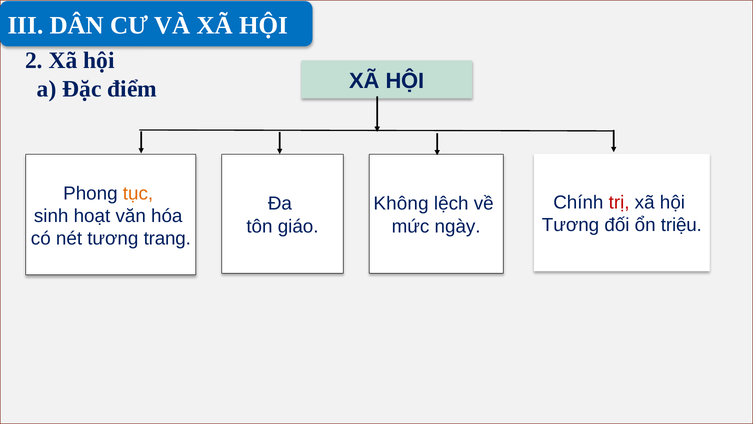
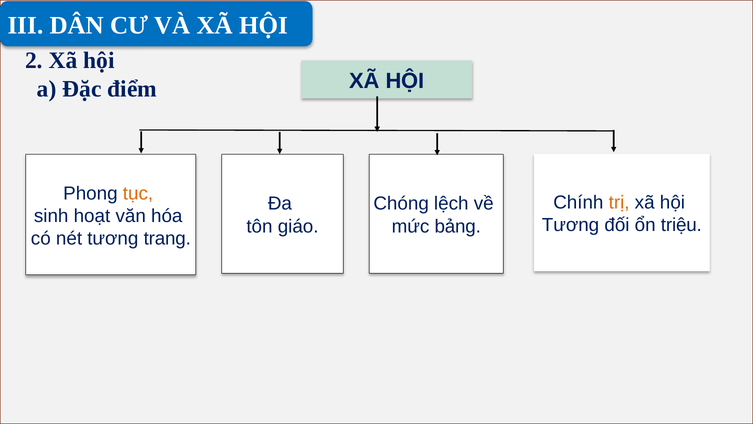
trị colour: red -> orange
Không: Không -> Chóng
ngày: ngày -> bảng
